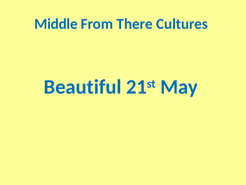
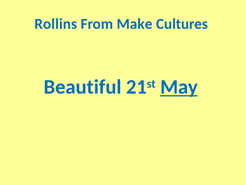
Middle: Middle -> Rollins
There: There -> Make
May underline: none -> present
